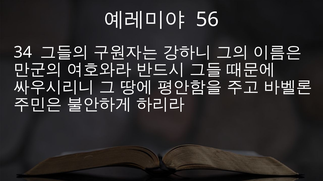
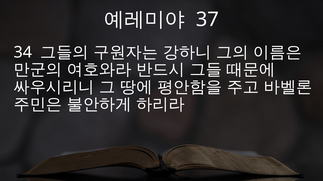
56: 56 -> 37
